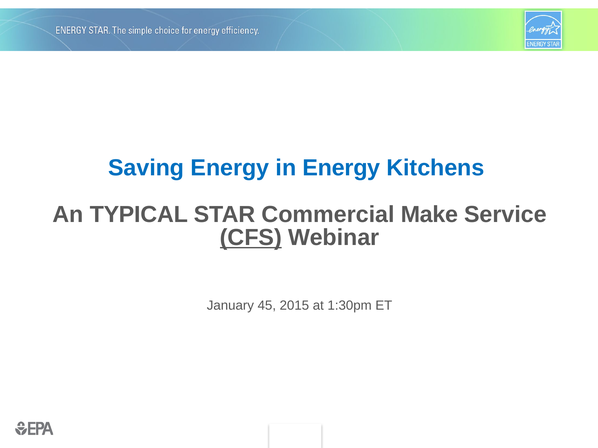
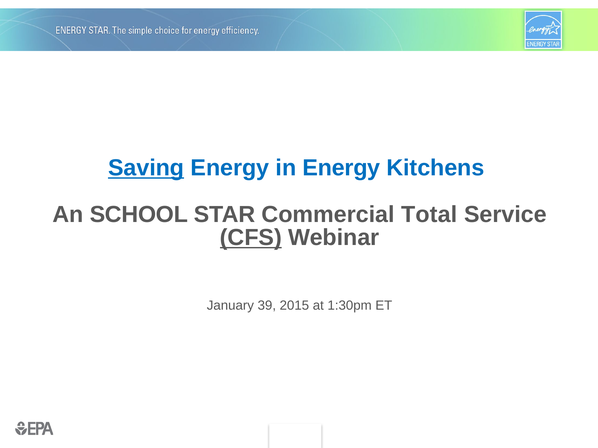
Saving underline: none -> present
TYPICAL: TYPICAL -> SCHOOL
Make: Make -> Total
45: 45 -> 39
